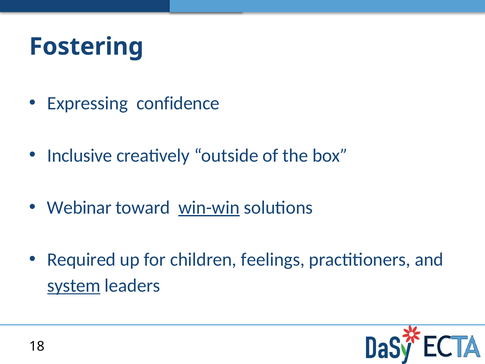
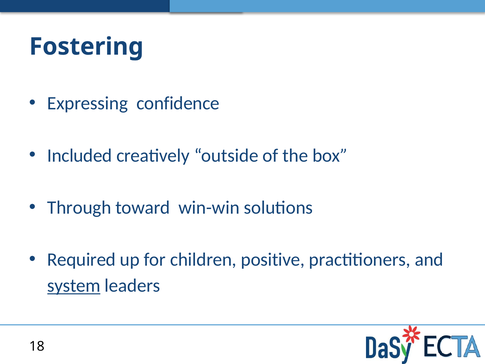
Inclusive: Inclusive -> Included
Webinar: Webinar -> Through
win-win underline: present -> none
feelings: feelings -> positive
